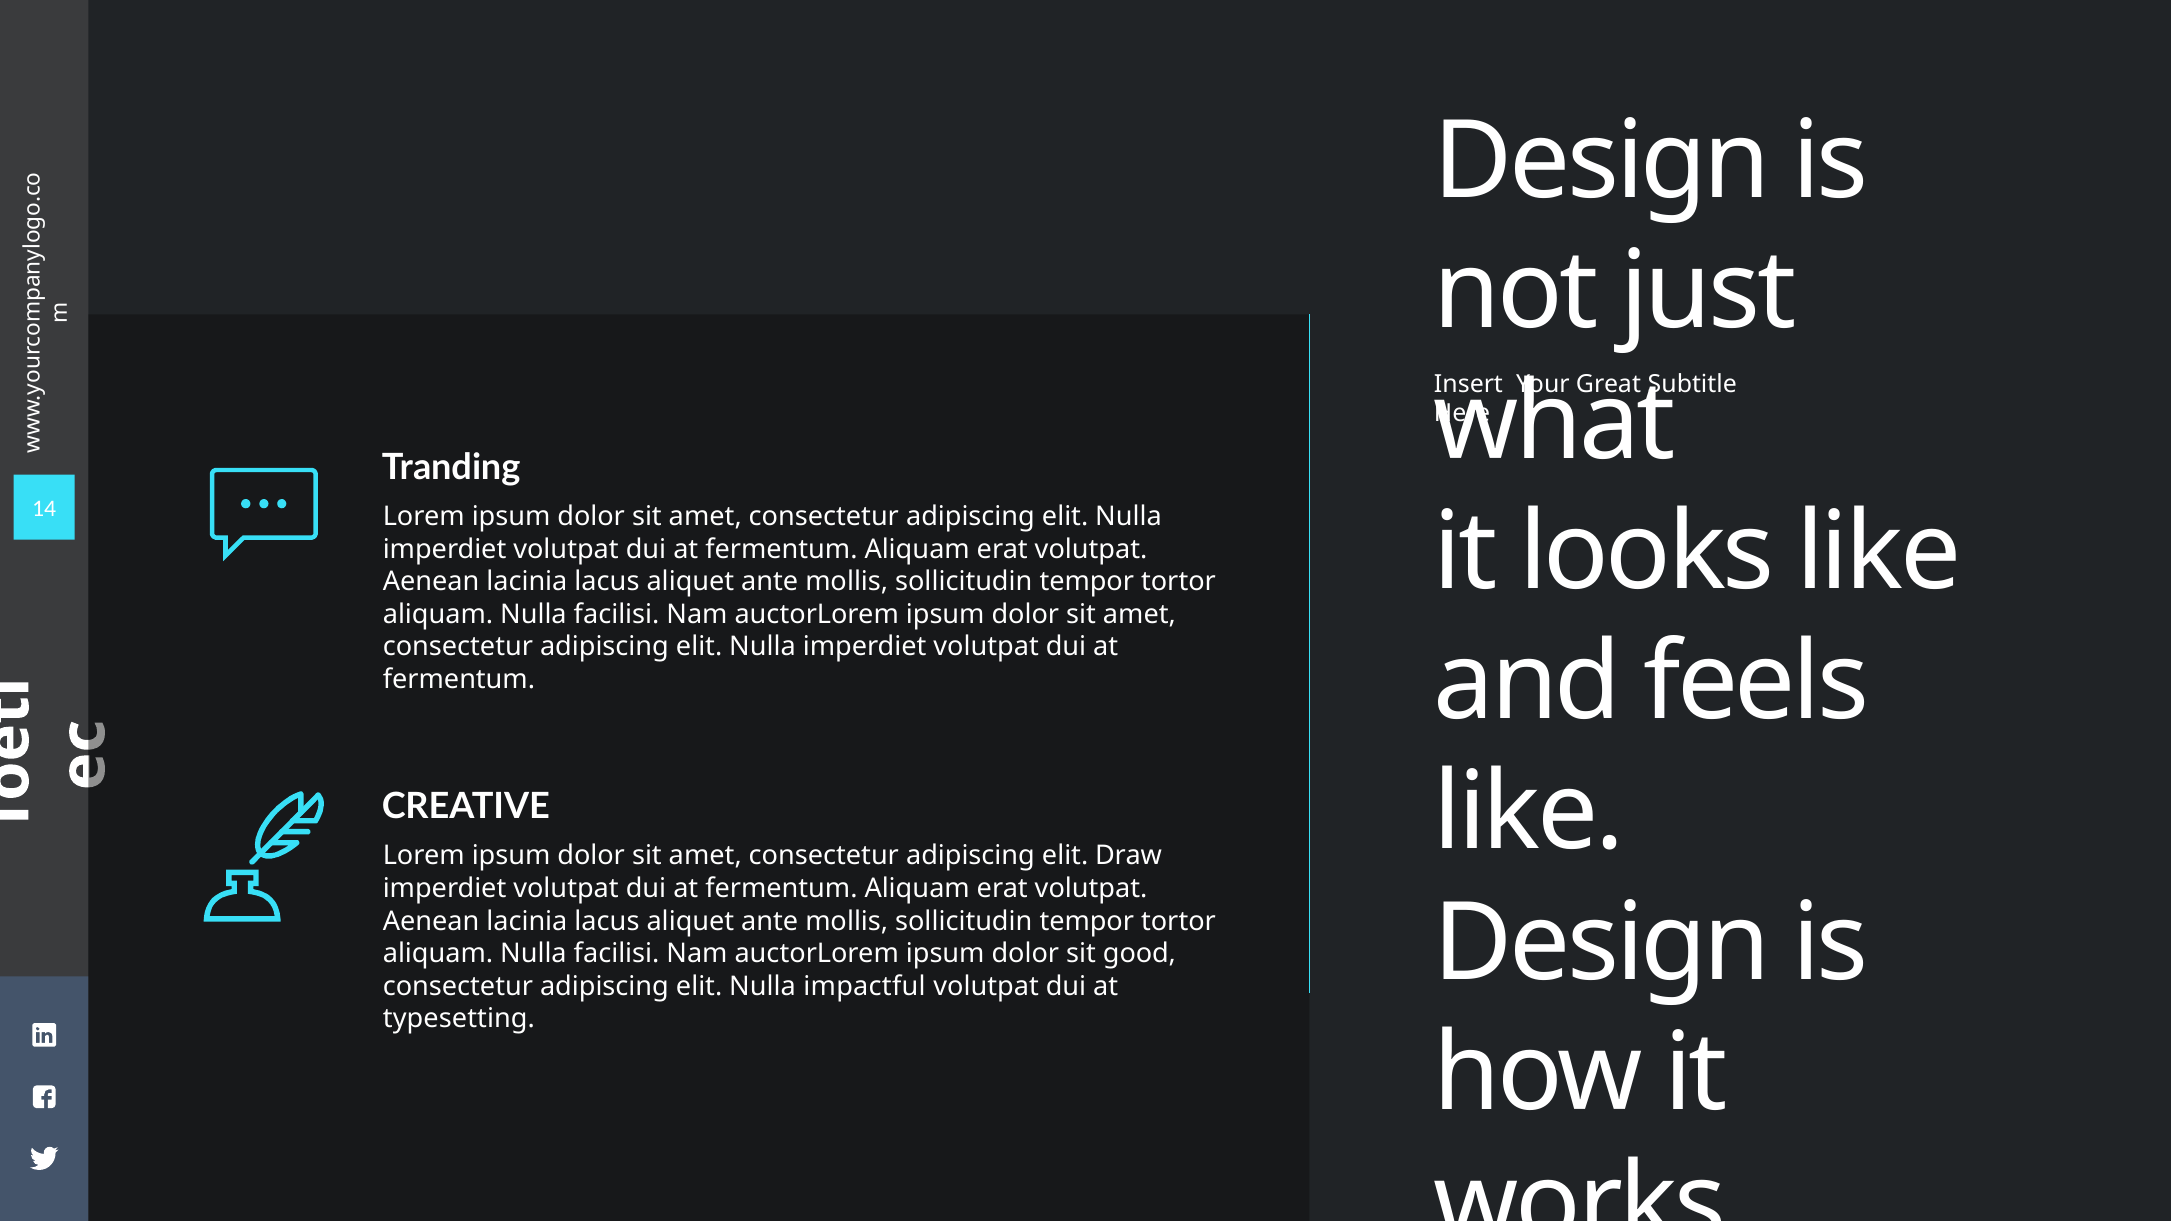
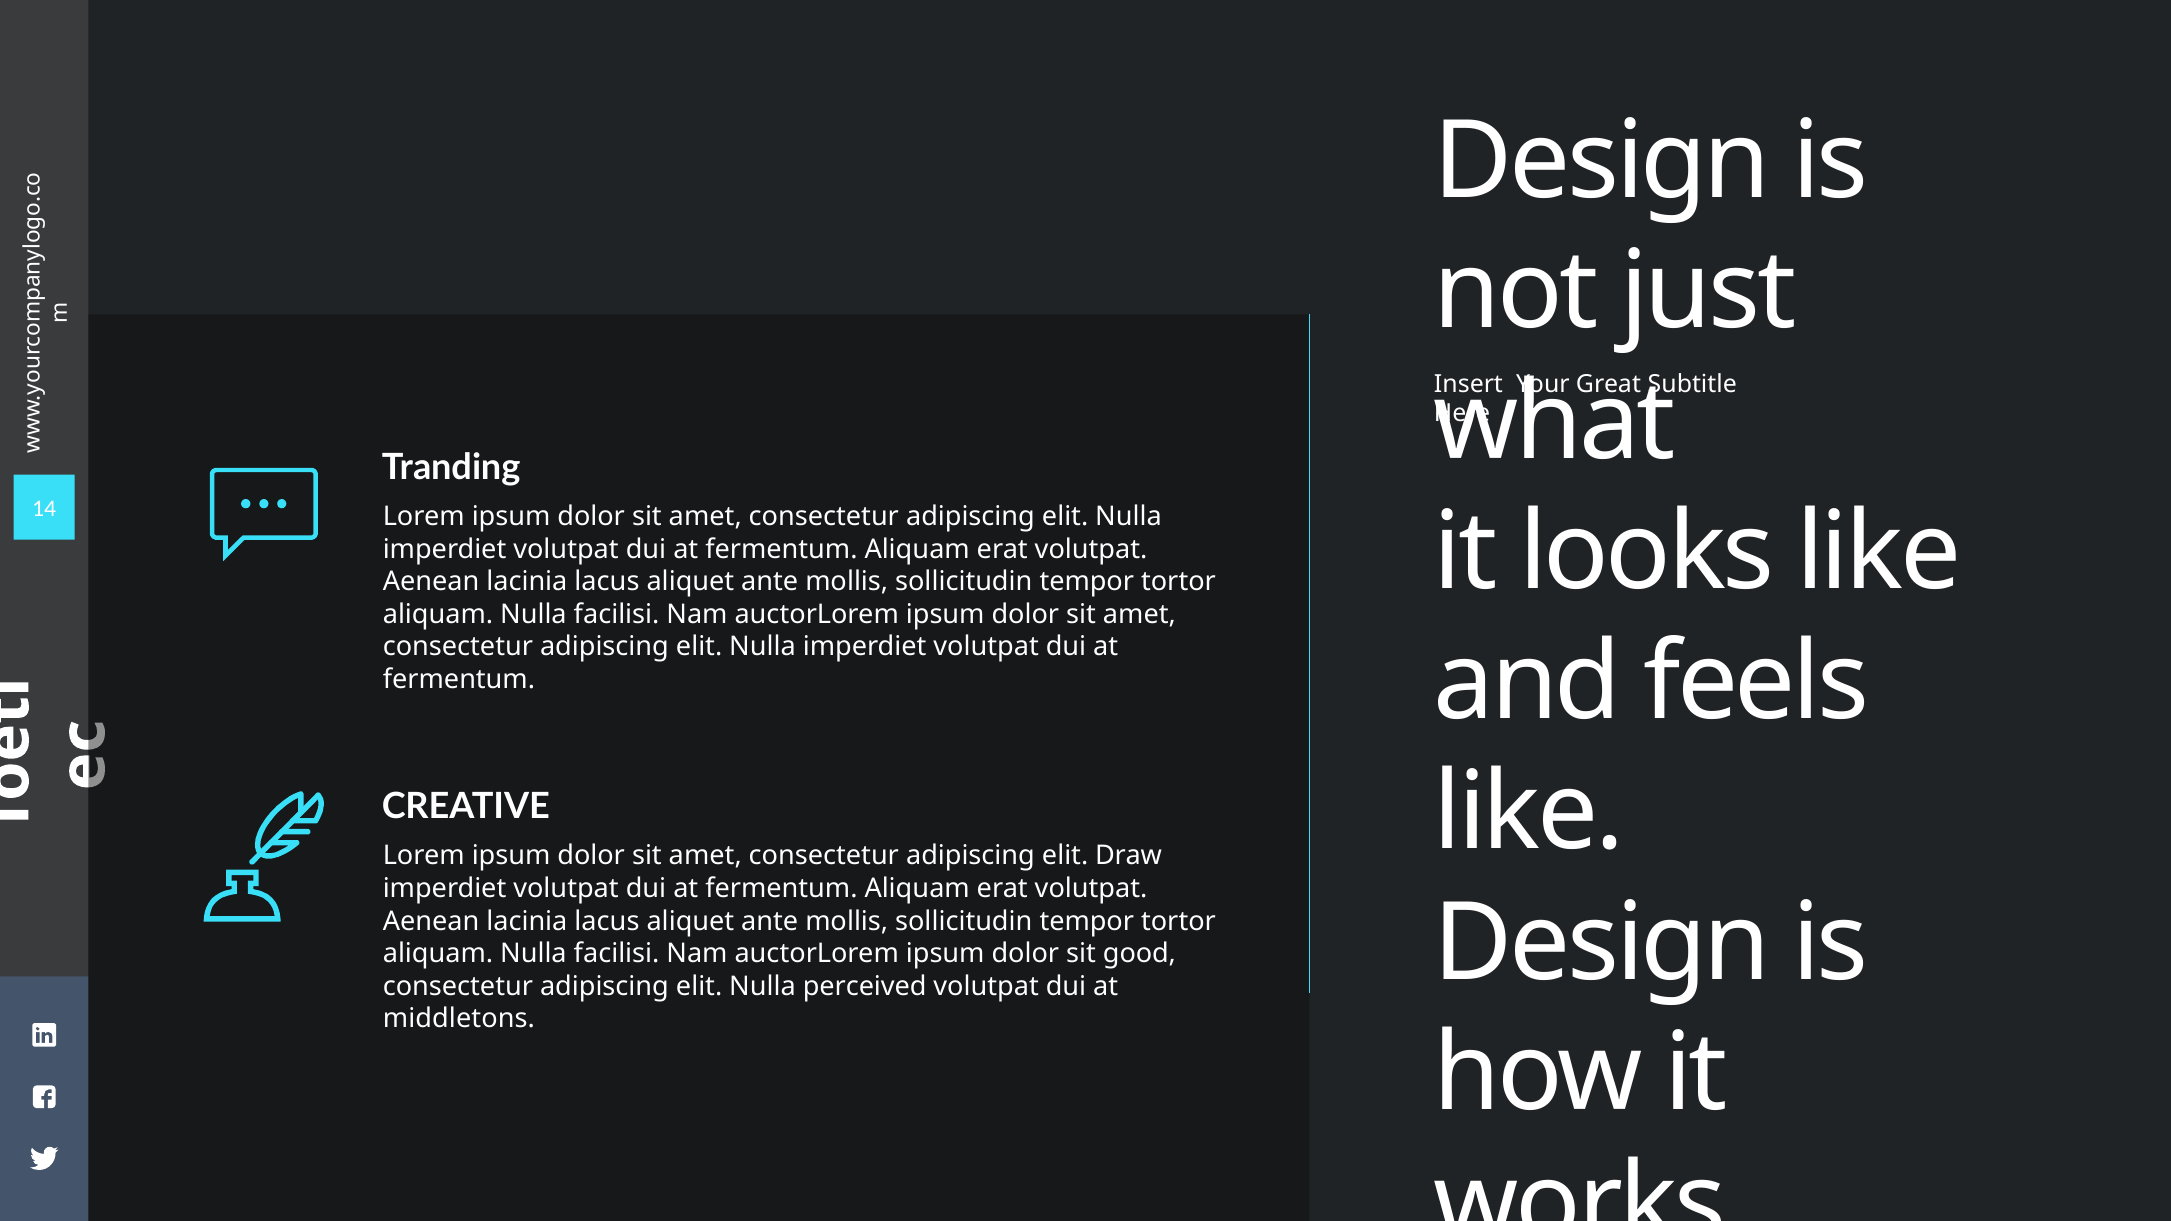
impactful: impactful -> perceived
typesetting: typesetting -> middletons
